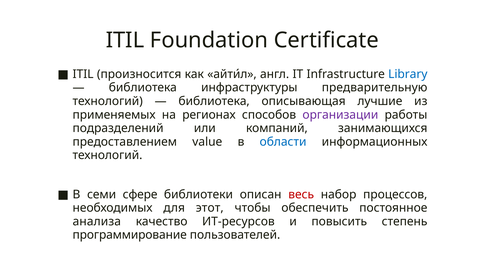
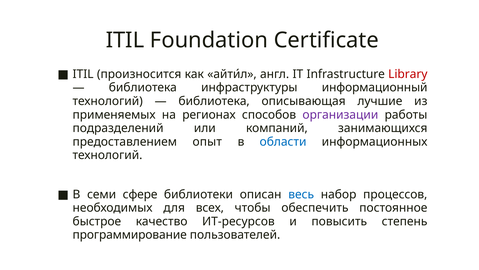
Library colour: blue -> red
предварительную: предварительную -> информационный
value: value -> опыт
весь colour: red -> blue
этот: этот -> всех
анализа: анализа -> быстрое
